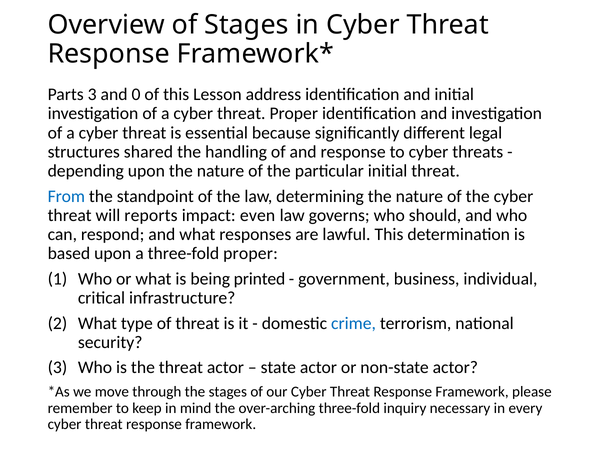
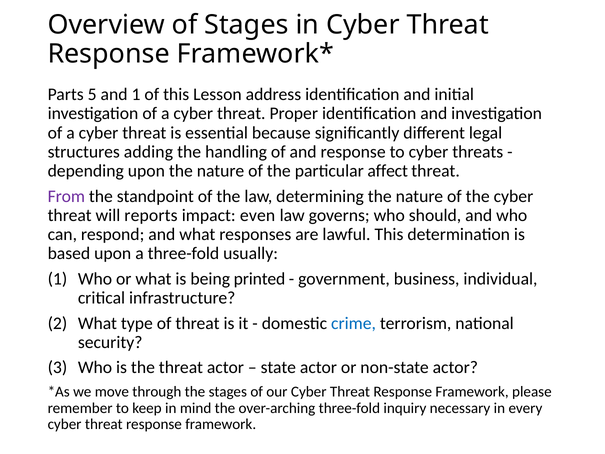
Parts 3: 3 -> 5
and 0: 0 -> 1
shared: shared -> adding
particular initial: initial -> affect
From colour: blue -> purple
three-fold proper: proper -> usually
